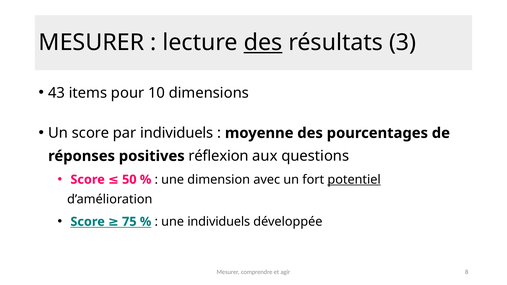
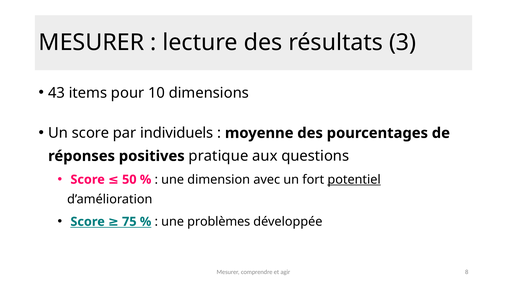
des at (263, 43) underline: present -> none
réflexion: réflexion -> pratique
une individuels: individuels -> problèmes
